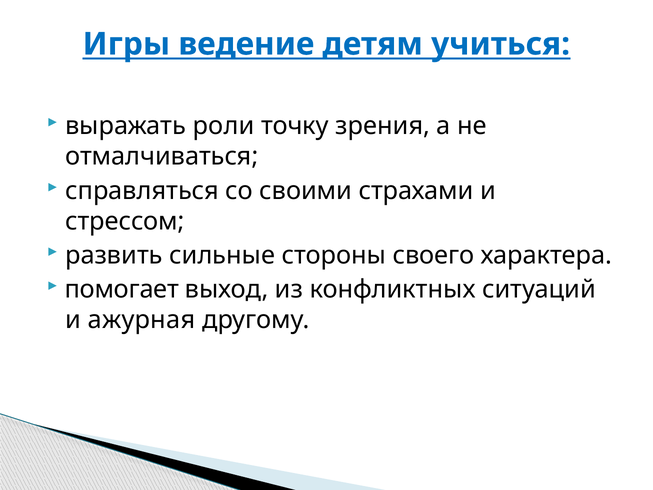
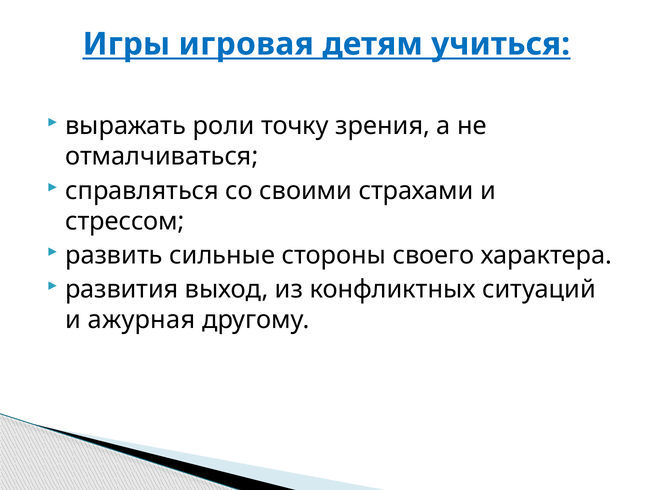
ведение: ведение -> игровая
помогает: помогает -> развития
